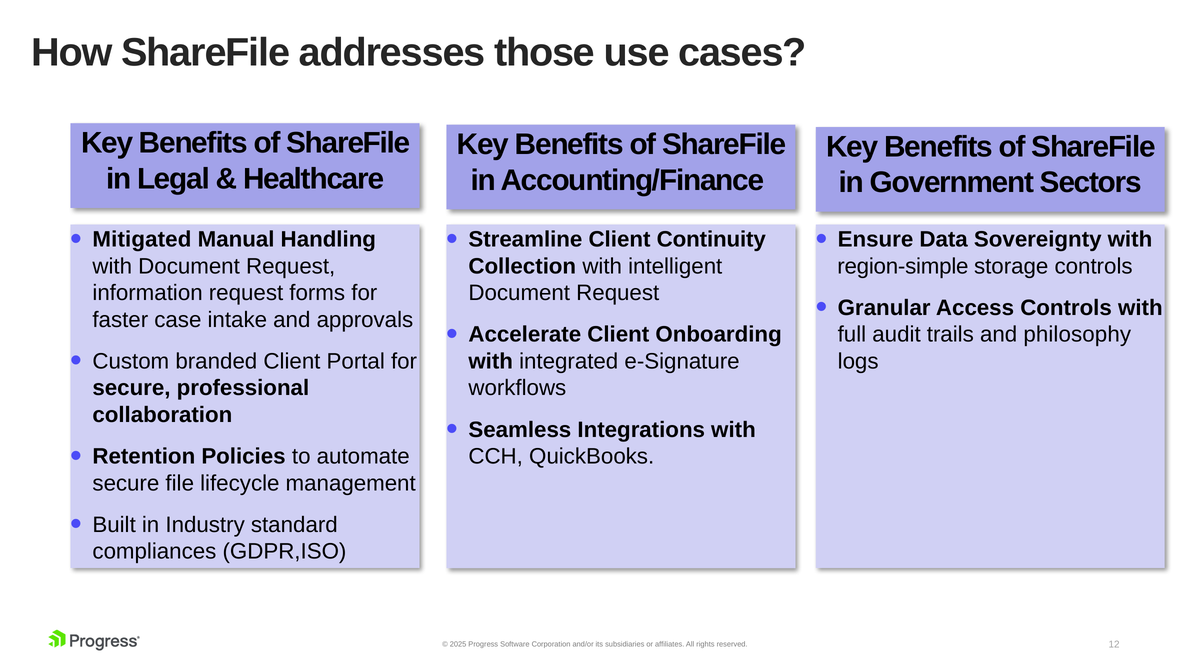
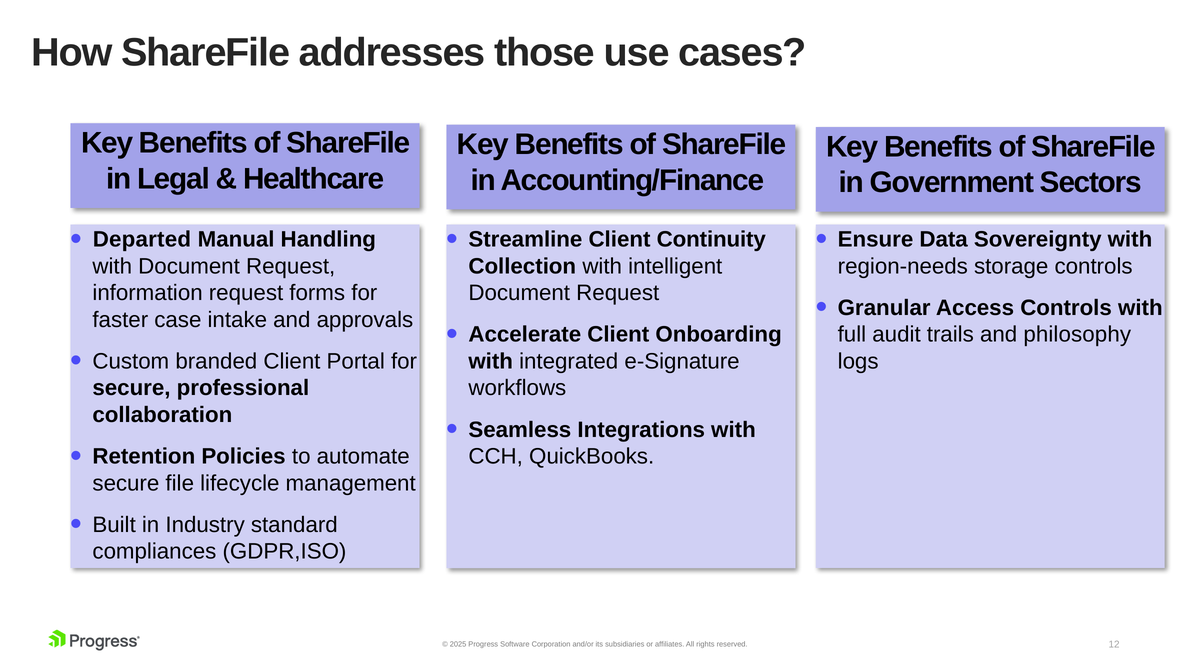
Mitigated: Mitigated -> Departed
region-simple: region-simple -> region-needs
